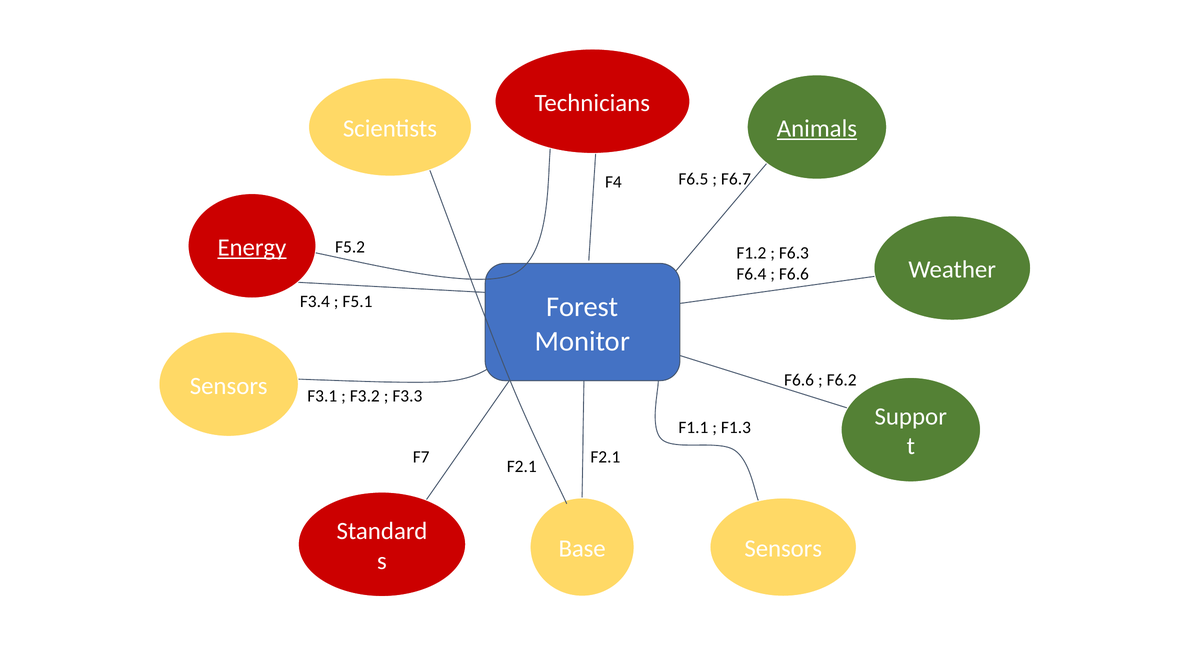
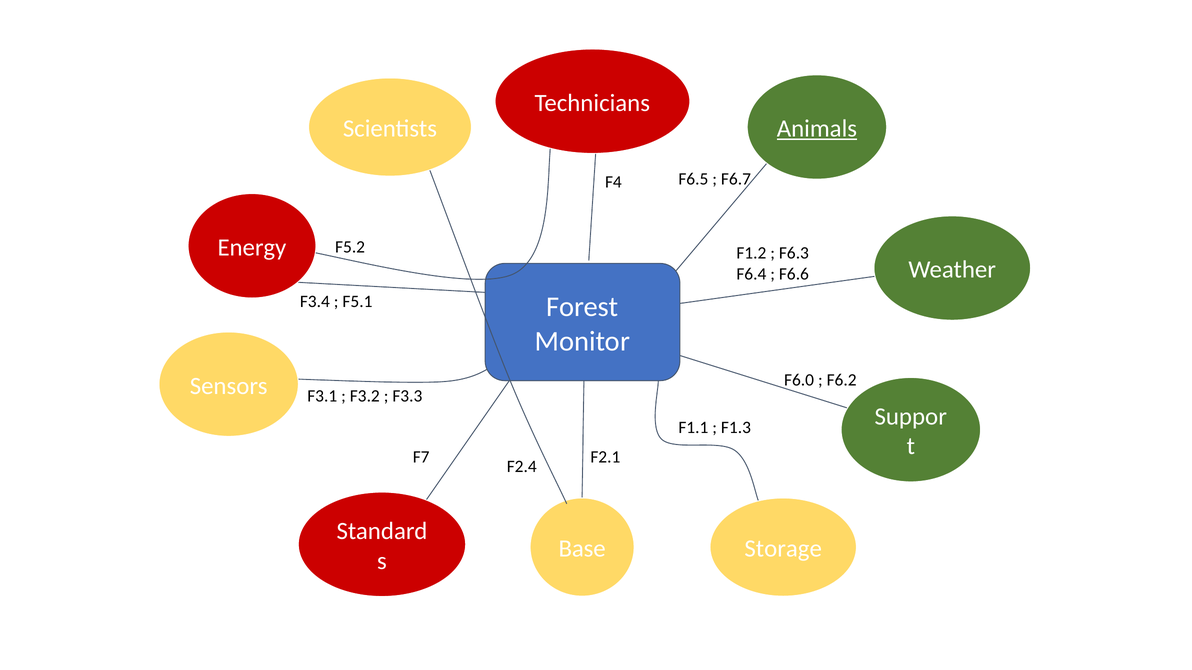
Energy underline: present -> none
F6.6 at (799, 381): F6.6 -> F6.0
F2.1 at (522, 467): F2.1 -> F2.4
Sensors at (783, 549): Sensors -> Storage
